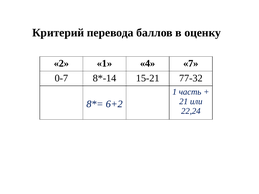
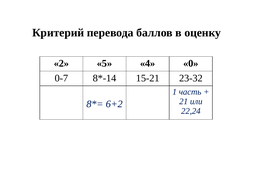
2 1: 1 -> 5
7: 7 -> 0
77-32: 77-32 -> 23-32
